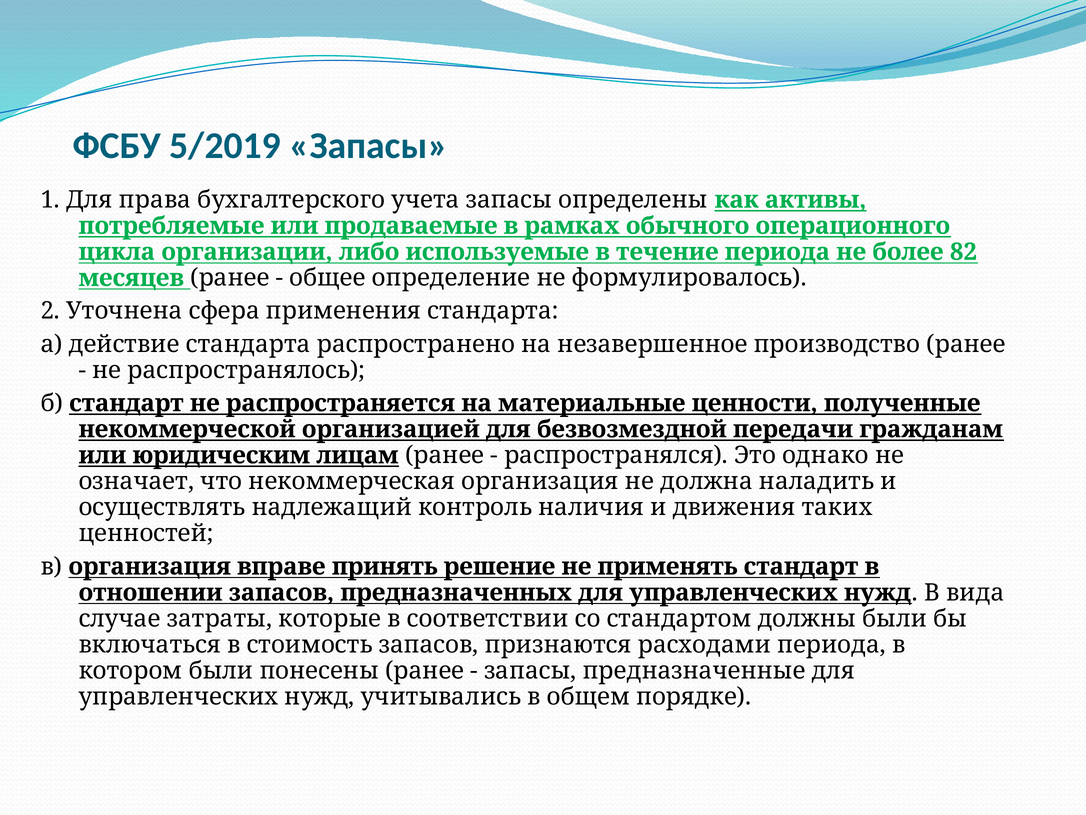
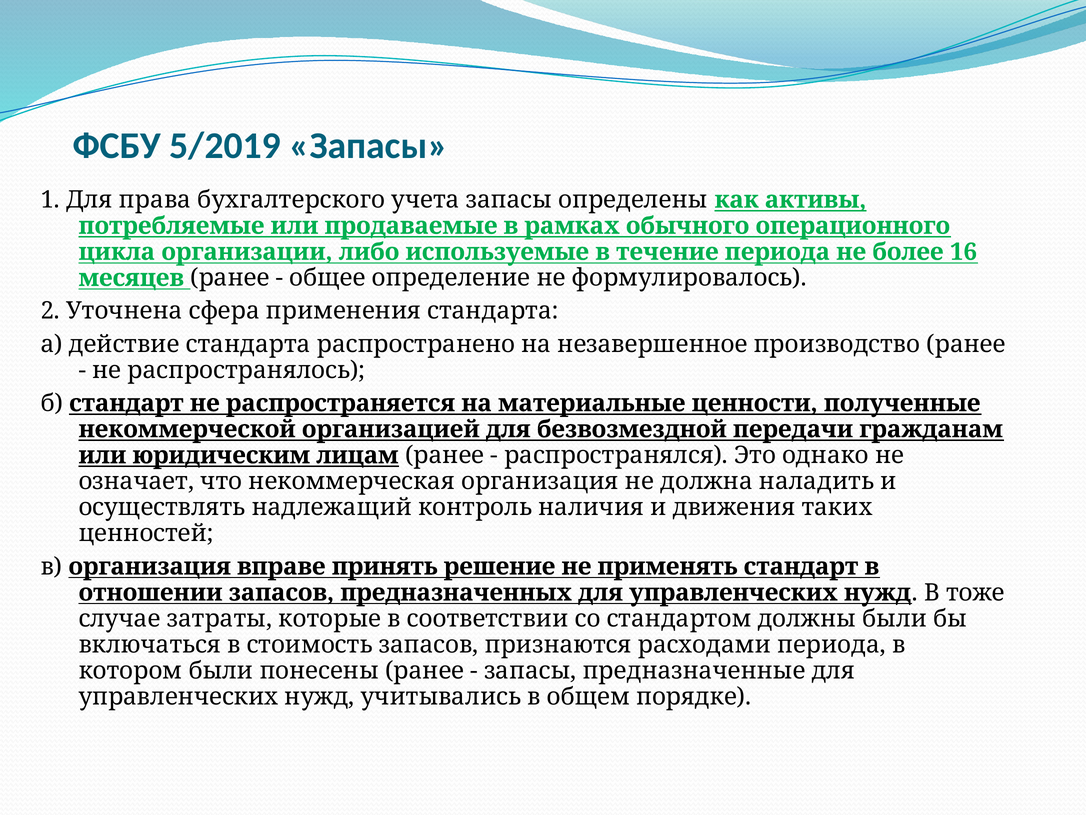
82: 82 -> 16
вида: вида -> тоже
